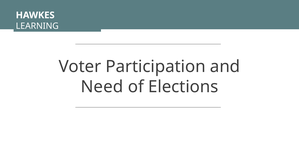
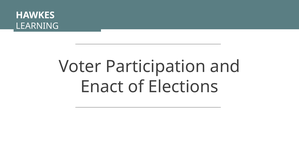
Need: Need -> Enact
